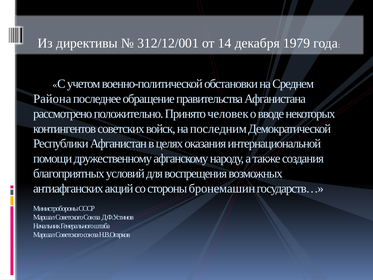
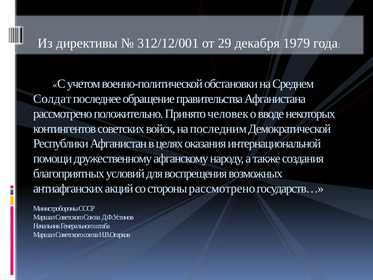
14: 14 -> 29
Района: Района -> Солдат
стороны бронемашин: бронемашин -> рассмотрено
